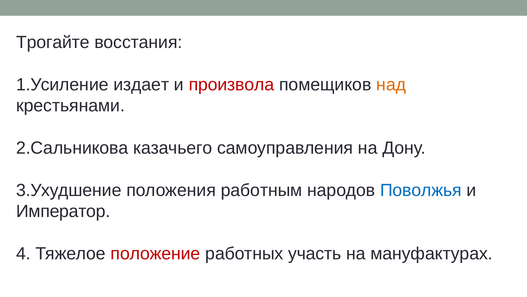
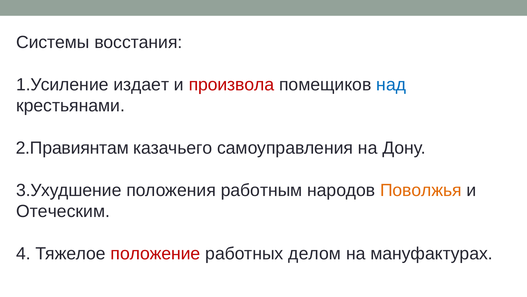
Трогайте: Трогайте -> Системы
над colour: orange -> blue
2.Сальникова: 2.Сальникова -> 2.Правиянтам
Поволжья colour: blue -> orange
Император: Император -> Отеческим
участь: участь -> делом
